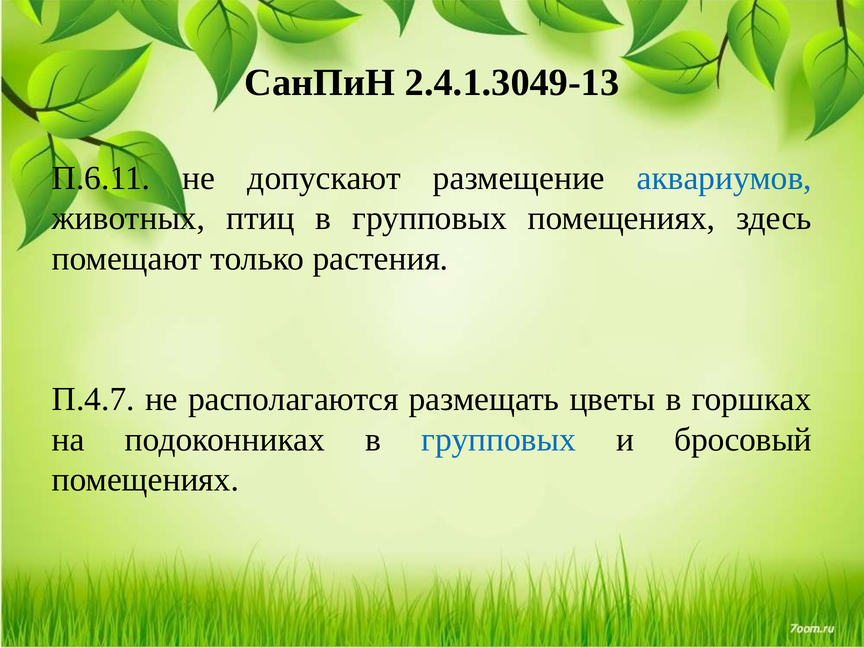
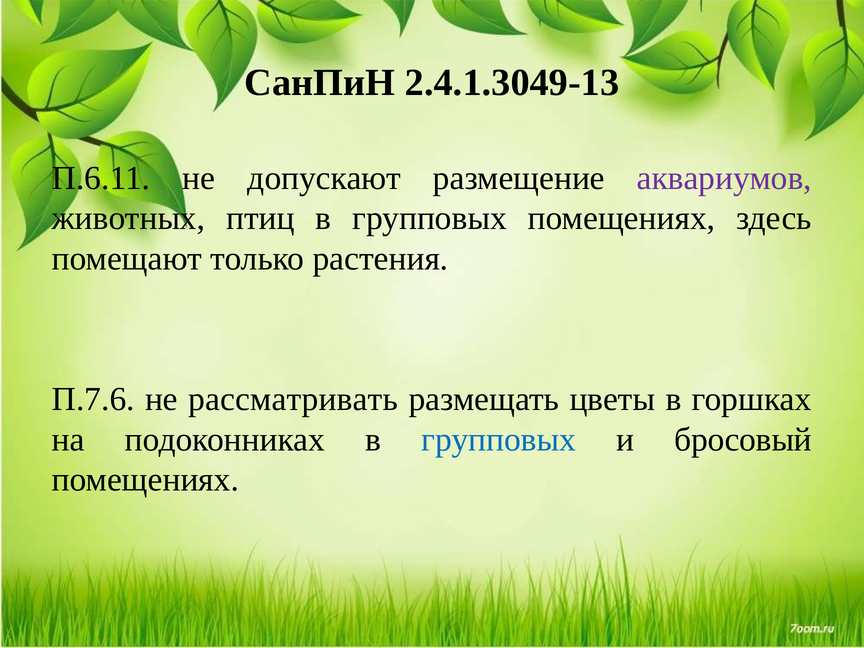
аквариумов colour: blue -> purple
П.4.7: П.4.7 -> П.7.6
располагаются: располагаются -> рассматривать
